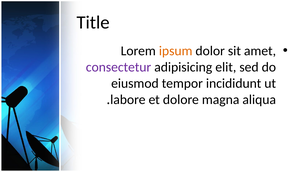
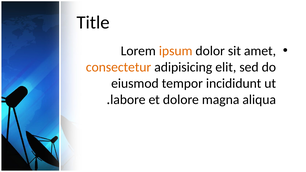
consectetur colour: purple -> orange
